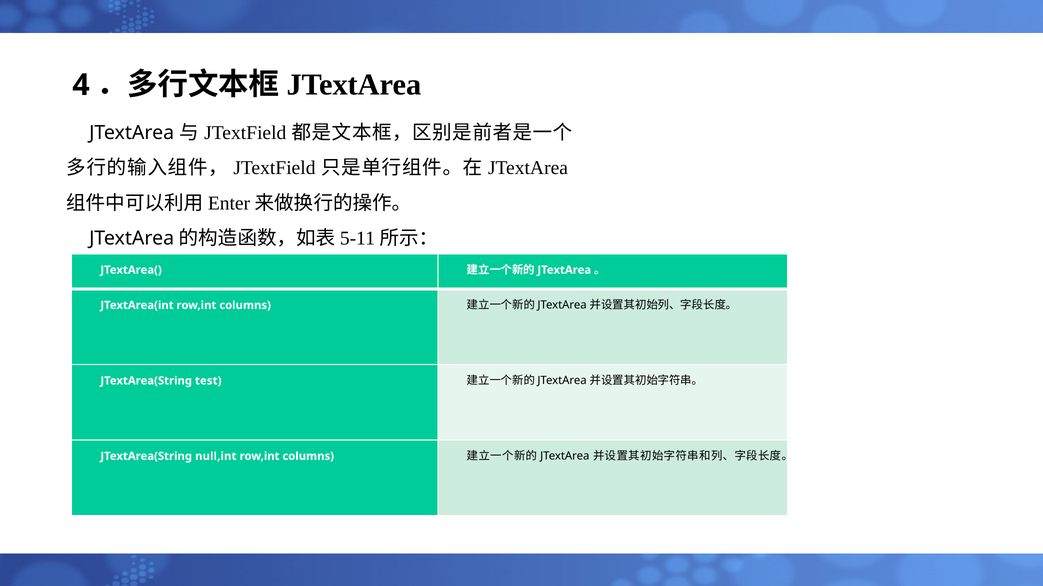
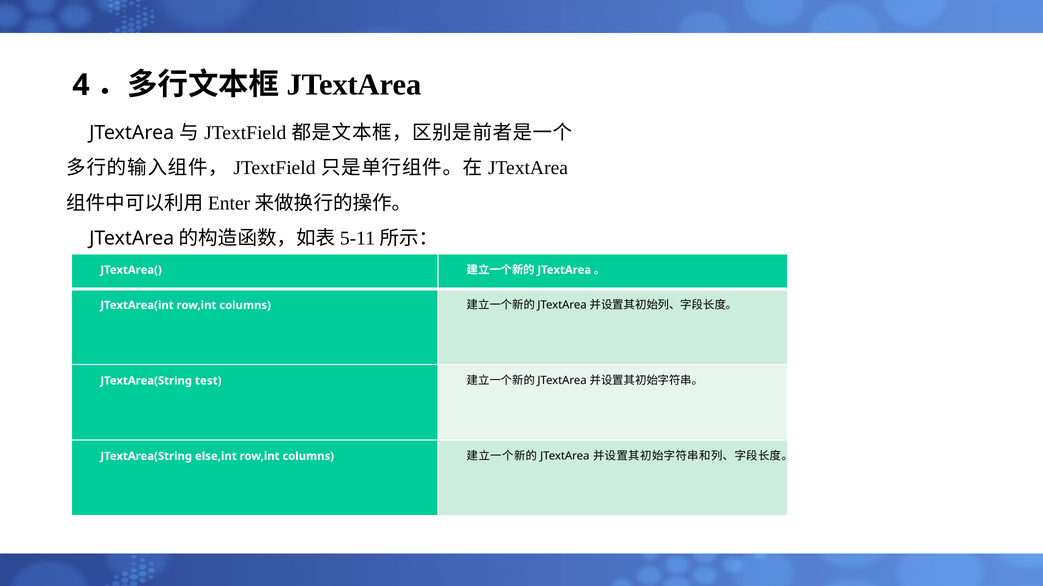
null,int: null,int -> else,int
